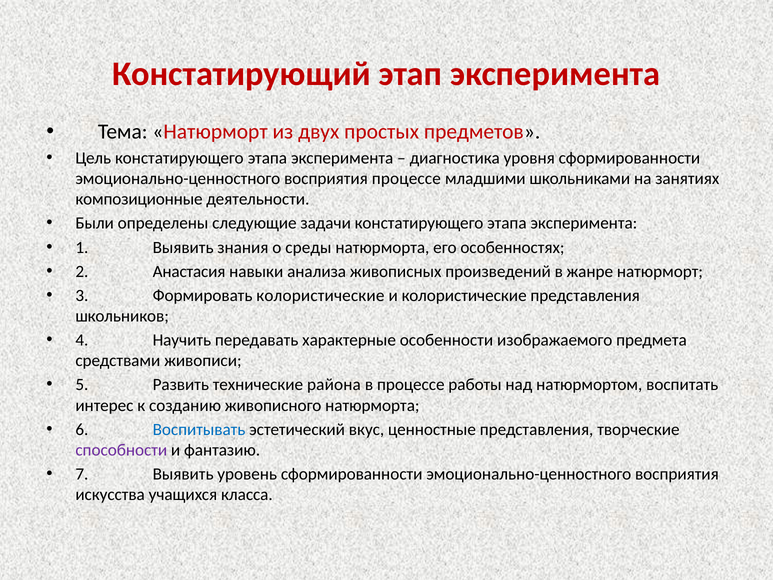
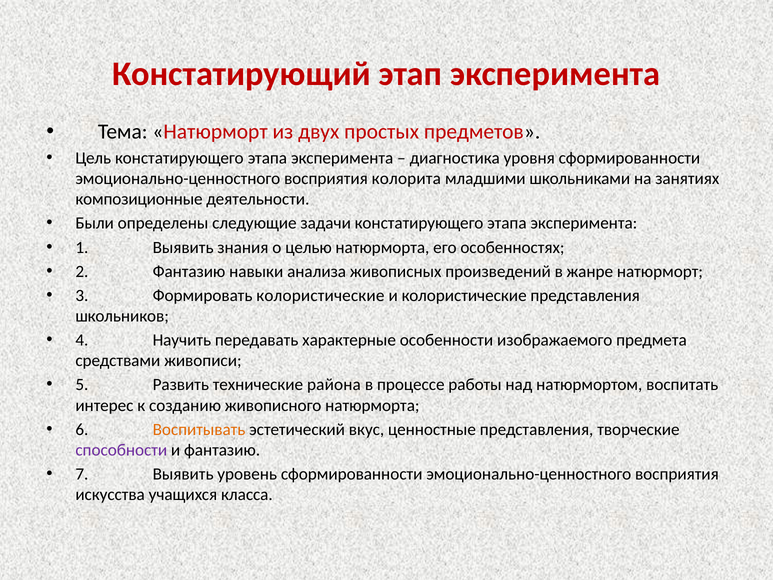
восприятия процессе: процессе -> колорита
среды: среды -> целью
2 Анастасия: Анастасия -> Фантазию
Воспитывать colour: blue -> orange
